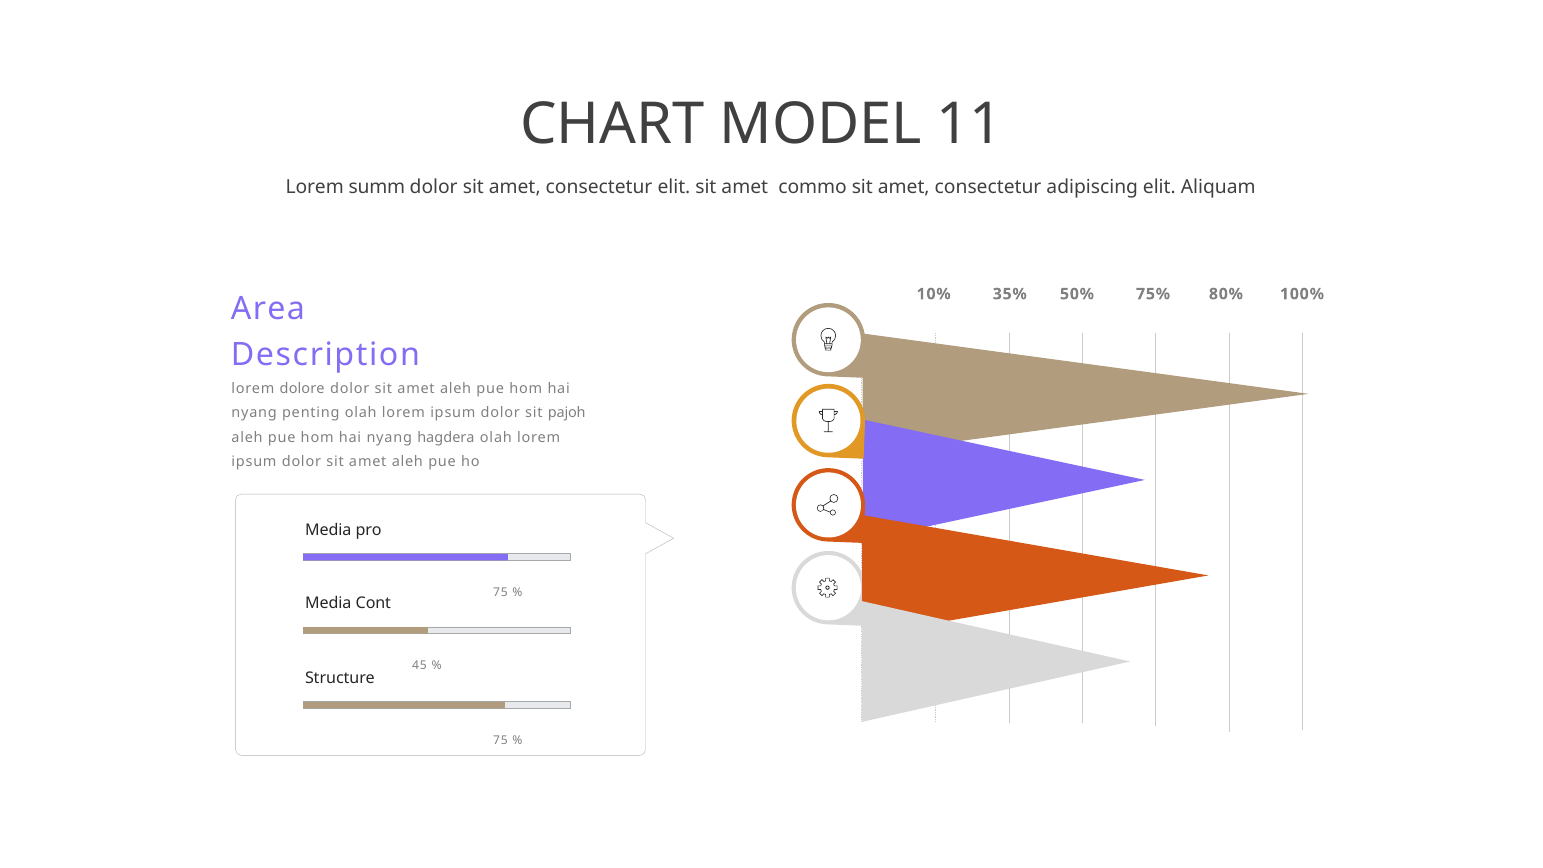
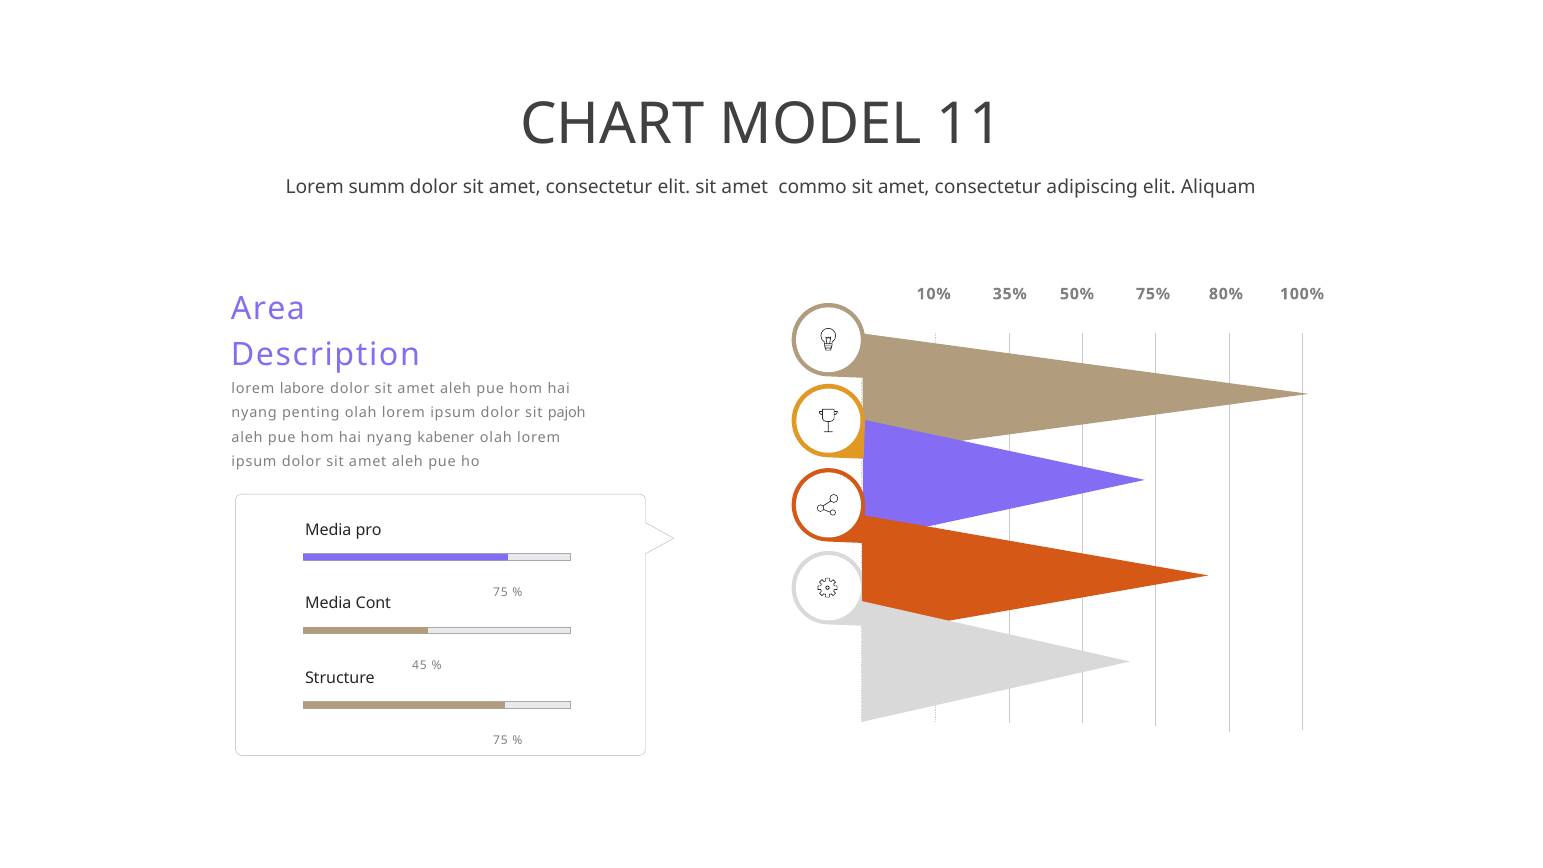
dolore: dolore -> labore
hagdera: hagdera -> kabener
